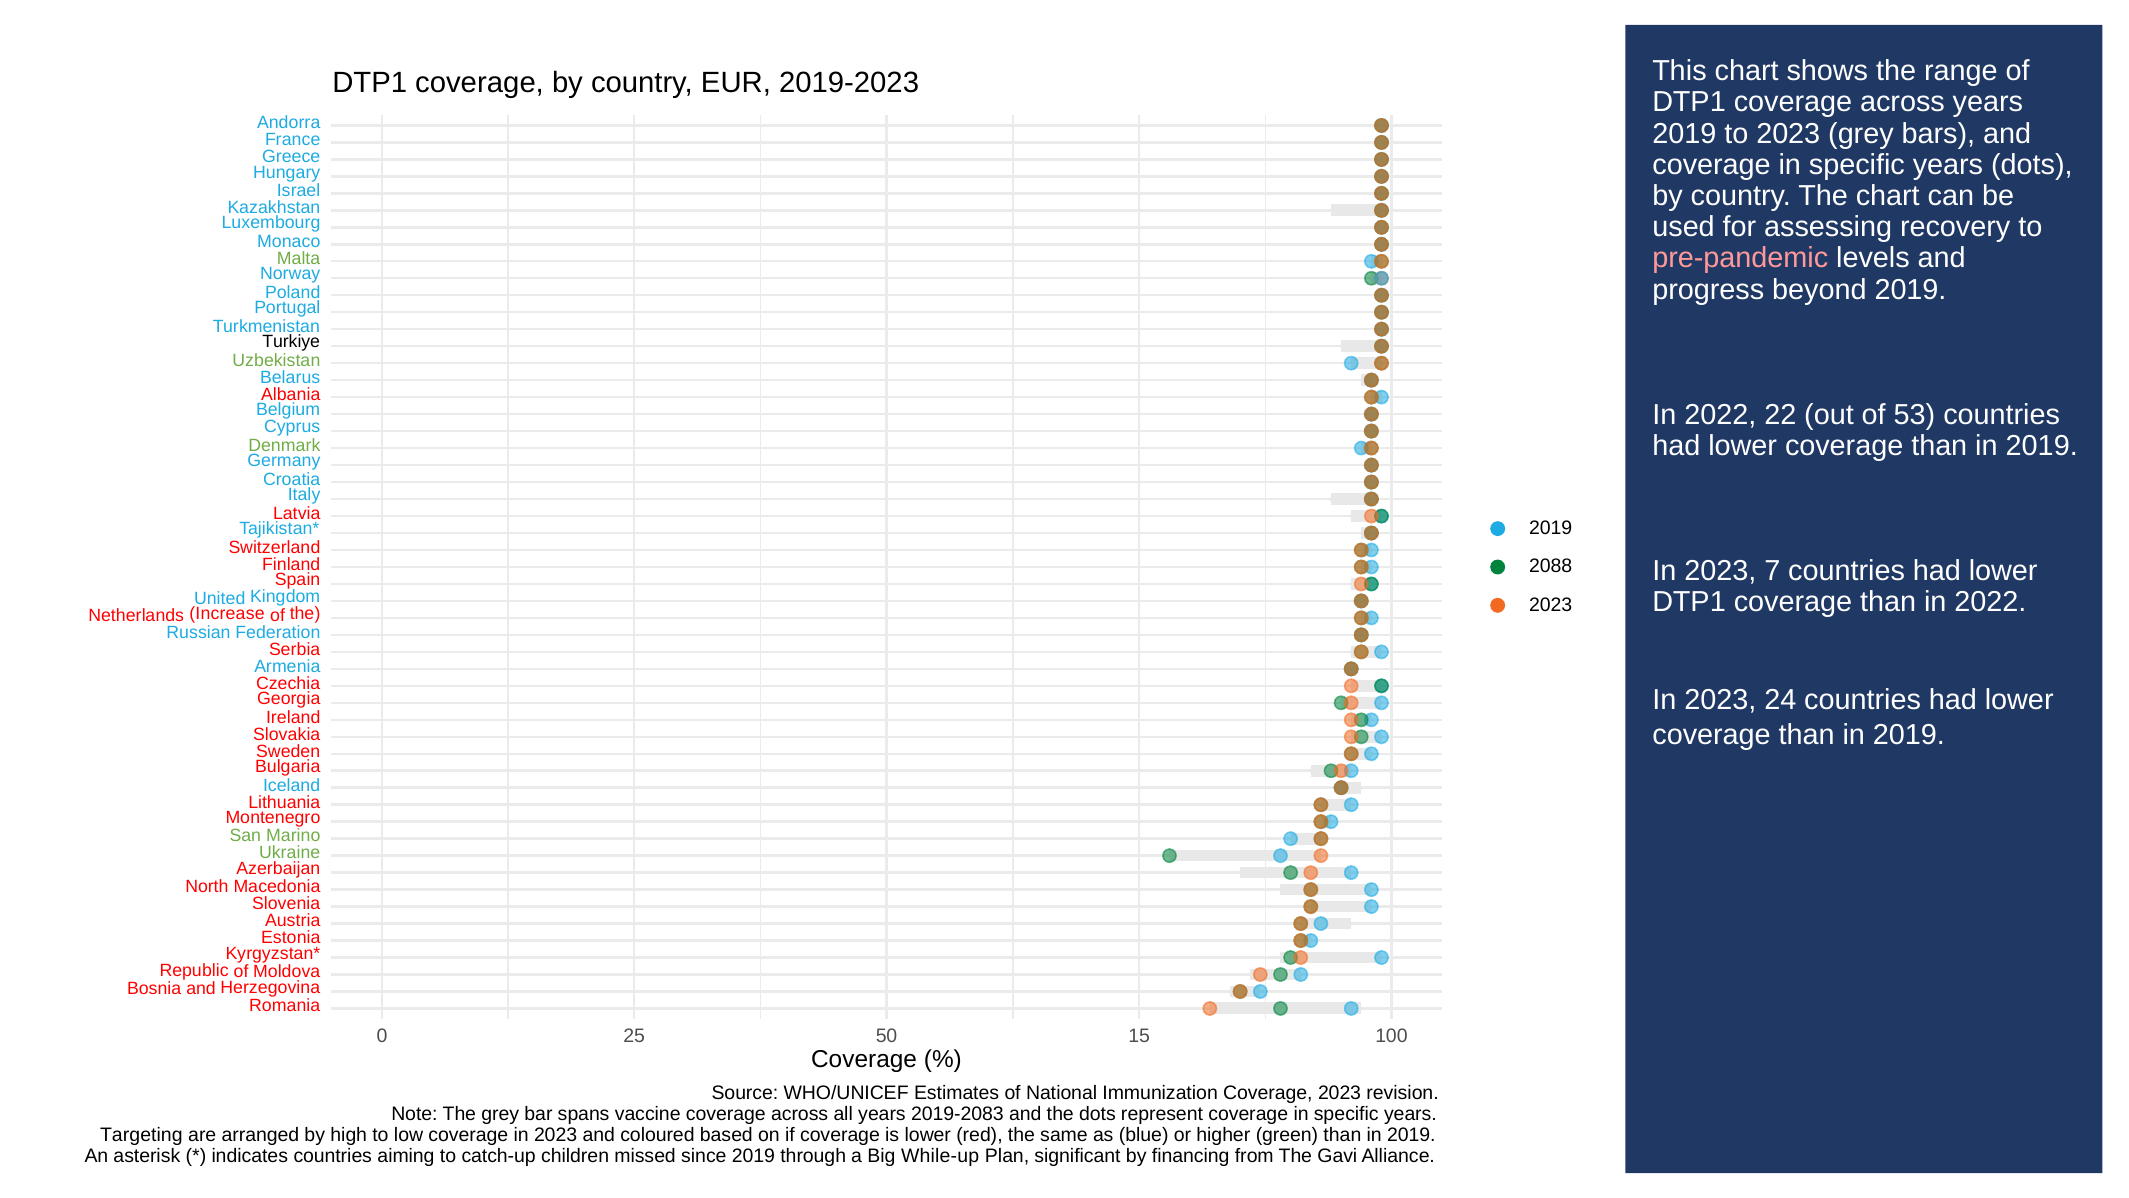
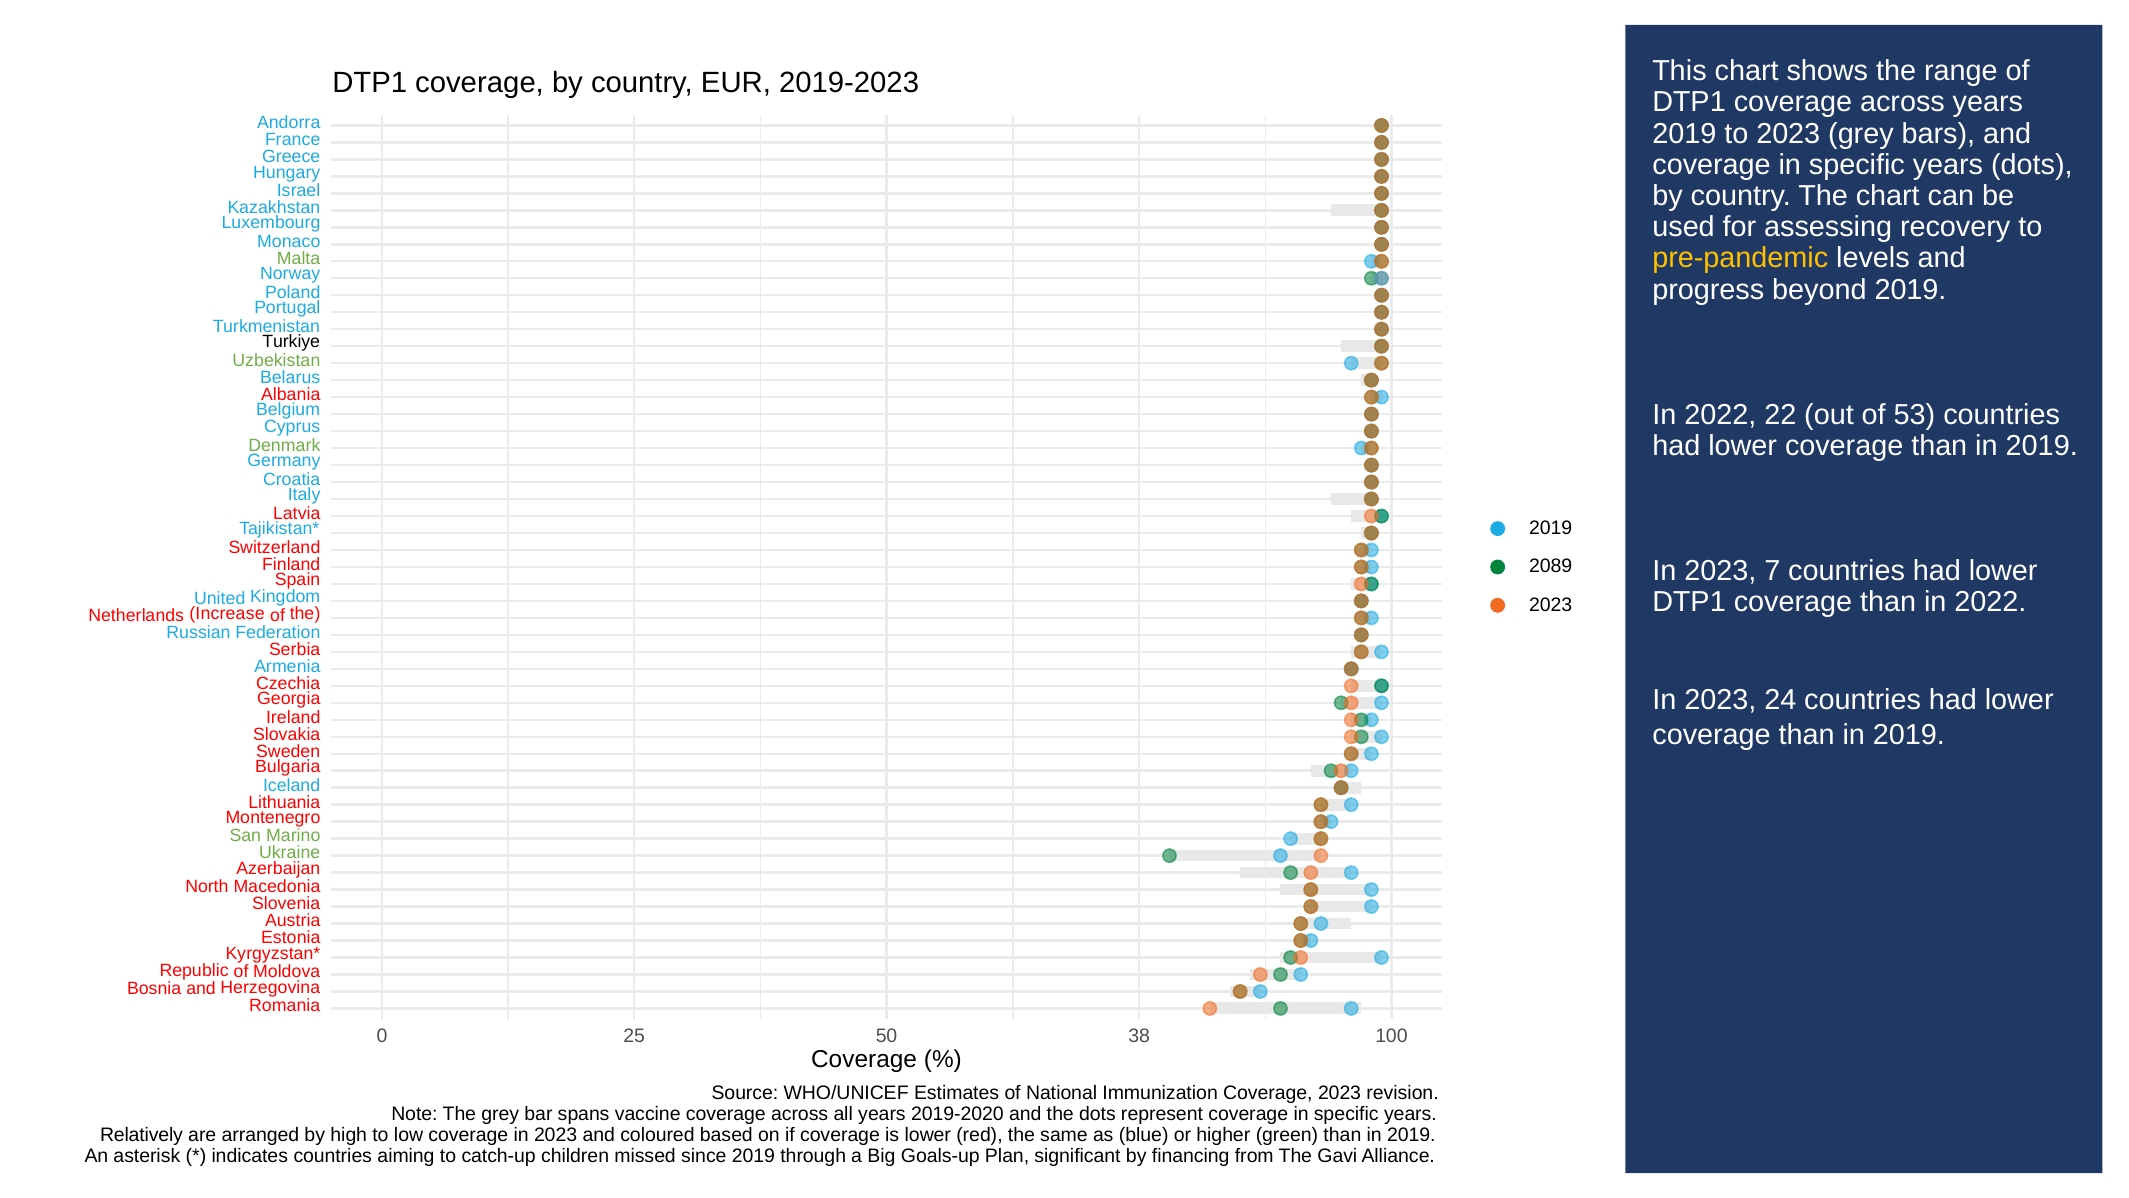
pre-pandemic colour: pink -> yellow
2088: 2088 -> 2089
15: 15 -> 38
2019-2083: 2019-2083 -> 2019-2020
Targeting: Targeting -> Relatively
While-up: While-up -> Goals-up
